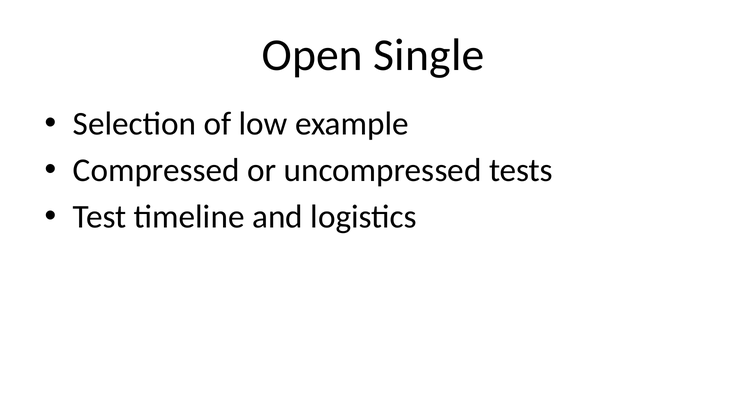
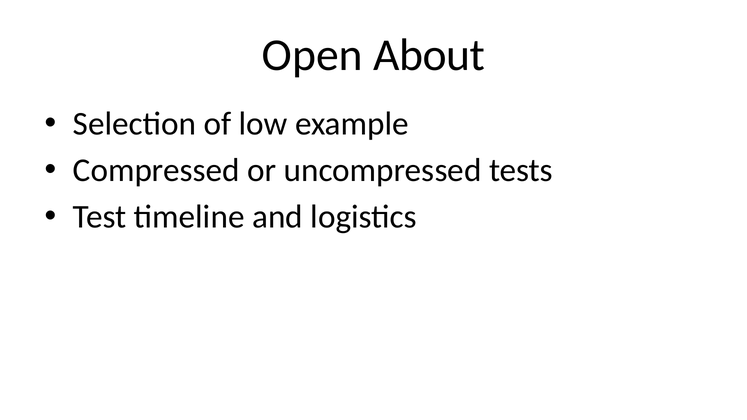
Single: Single -> About
